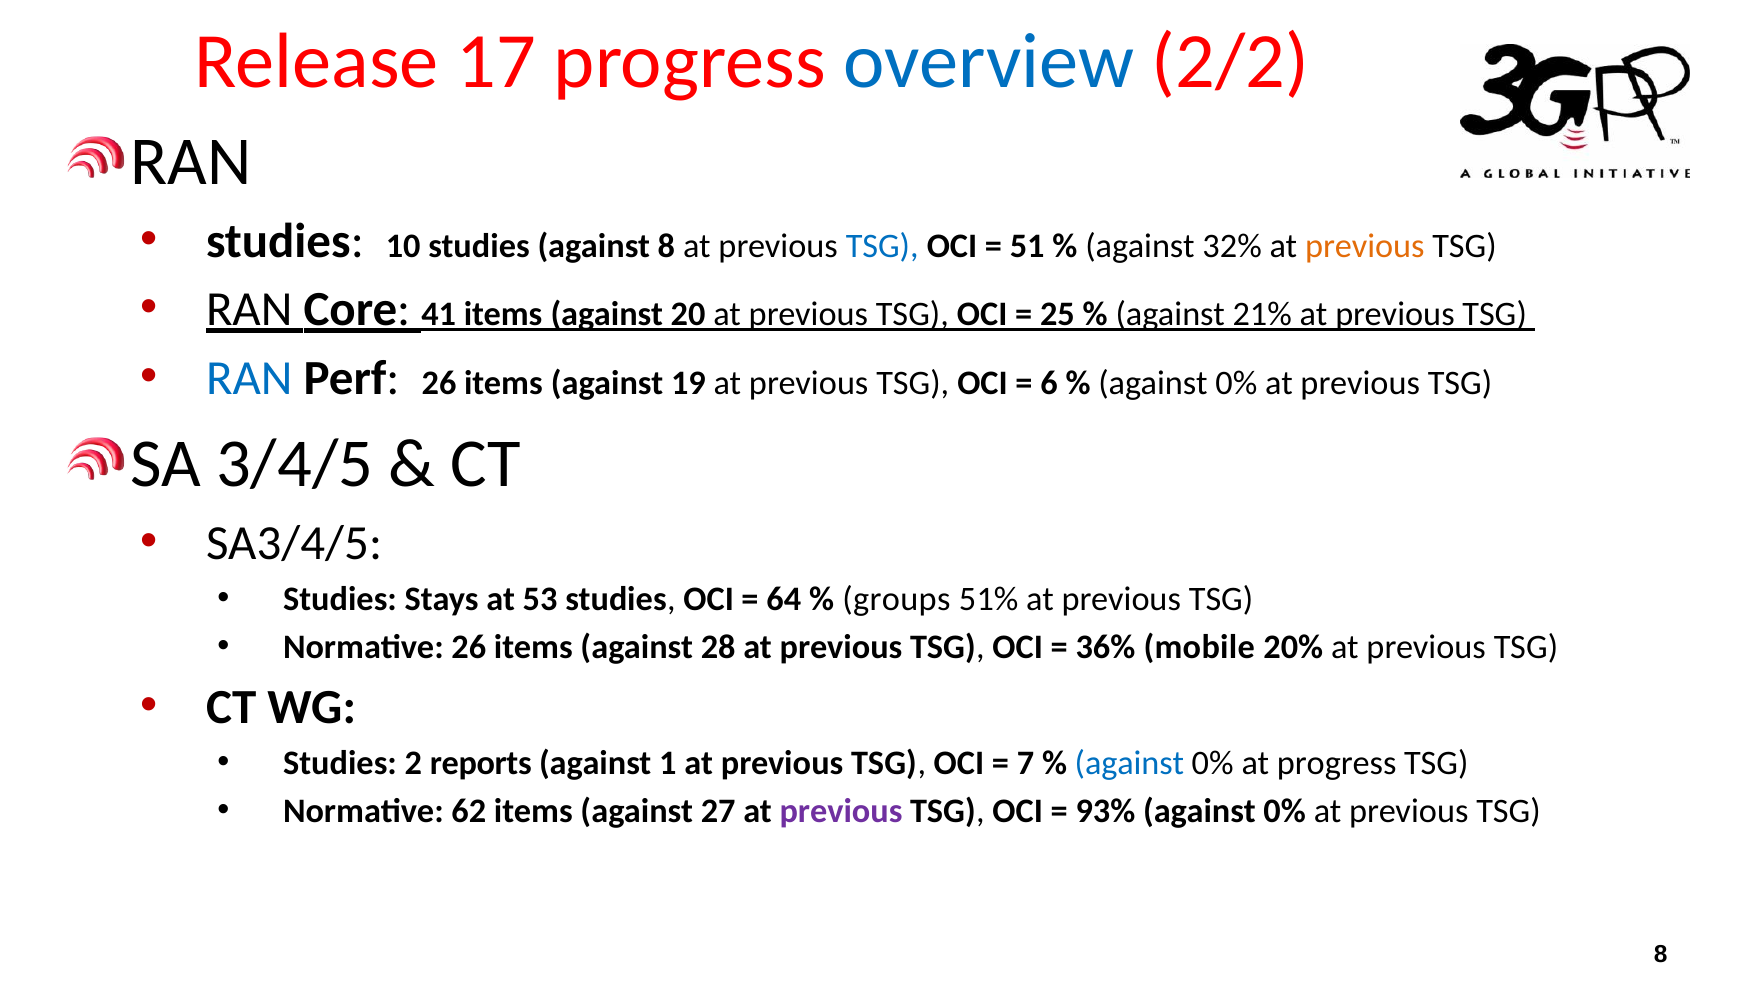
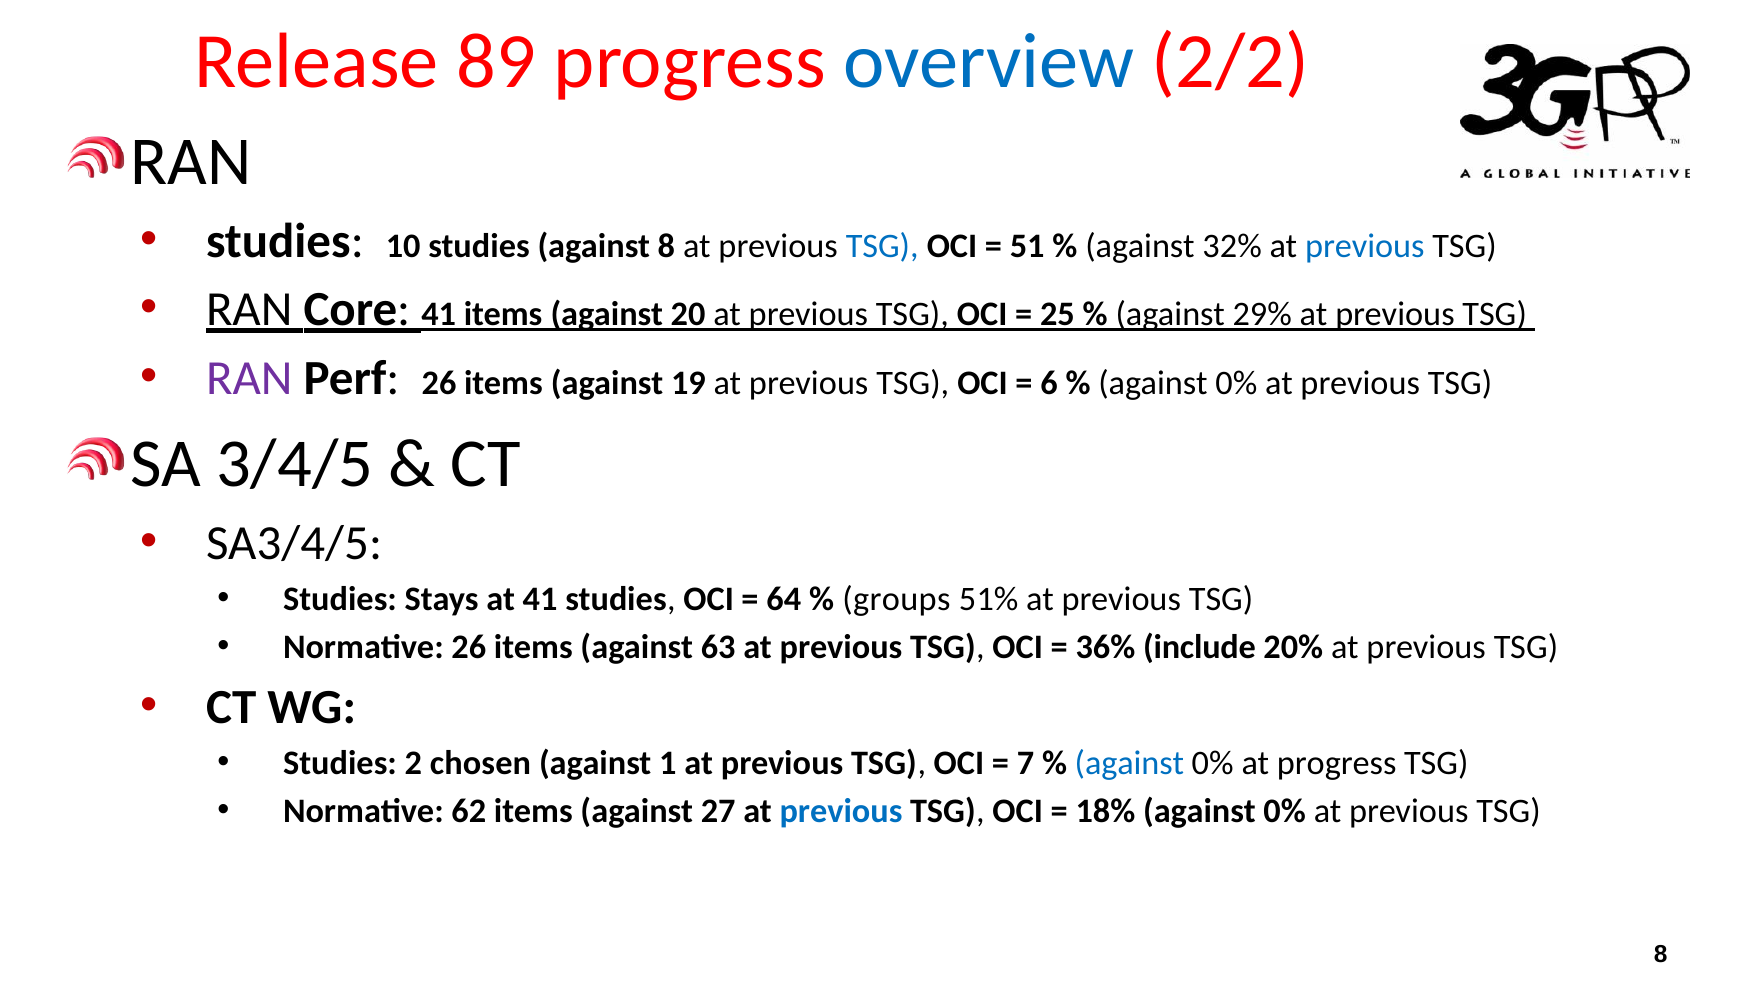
17: 17 -> 89
previous at (1365, 246) colour: orange -> blue
21%: 21% -> 29%
RAN at (249, 378) colour: blue -> purple
at 53: 53 -> 41
28: 28 -> 63
mobile: mobile -> include
reports: reports -> chosen
previous at (841, 811) colour: purple -> blue
93%: 93% -> 18%
